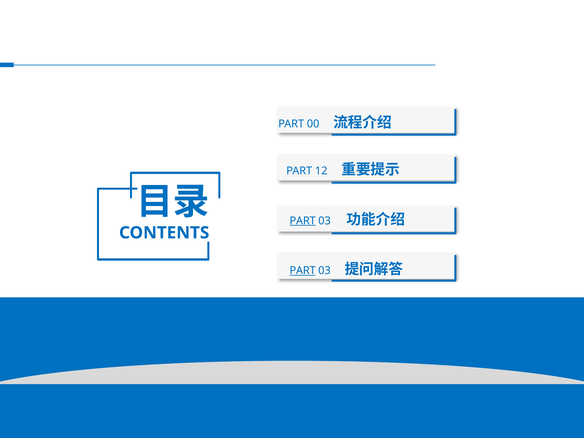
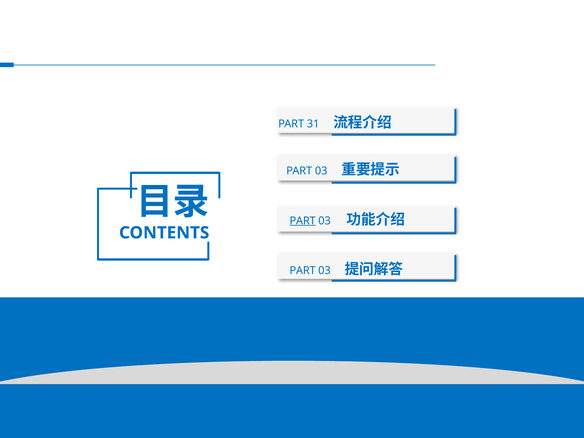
00: 00 -> 31
12 at (321, 171): 12 -> 03
PART at (303, 271) underline: present -> none
